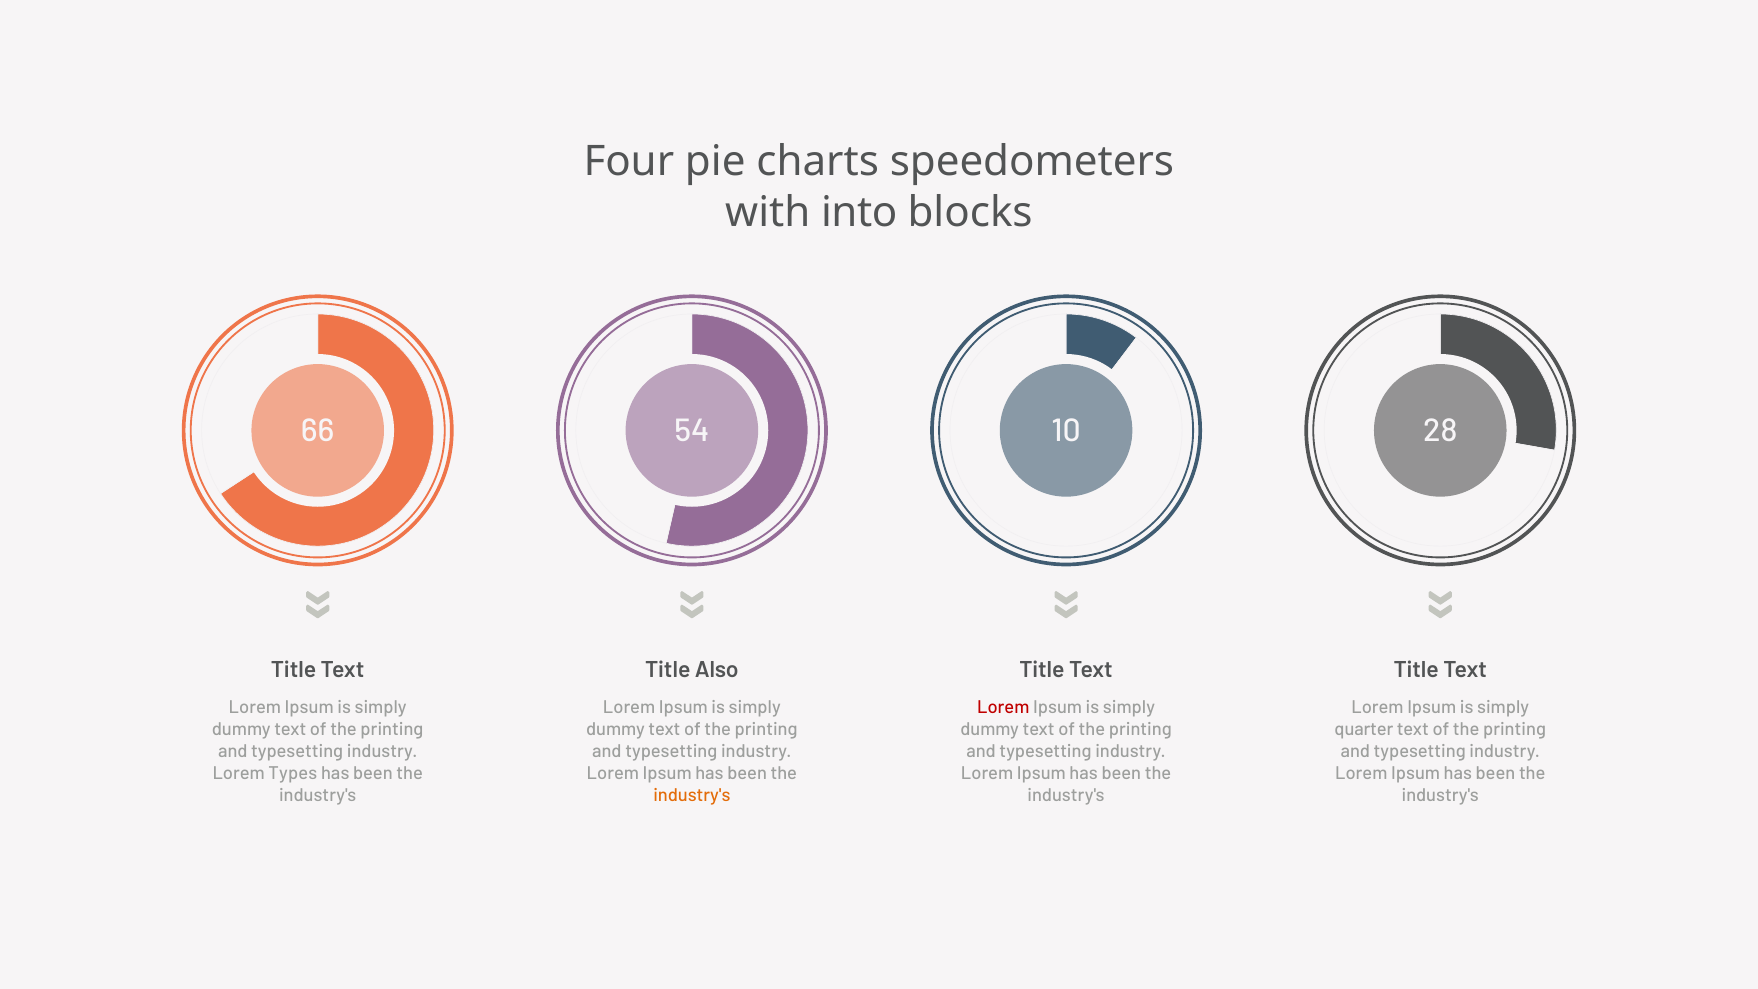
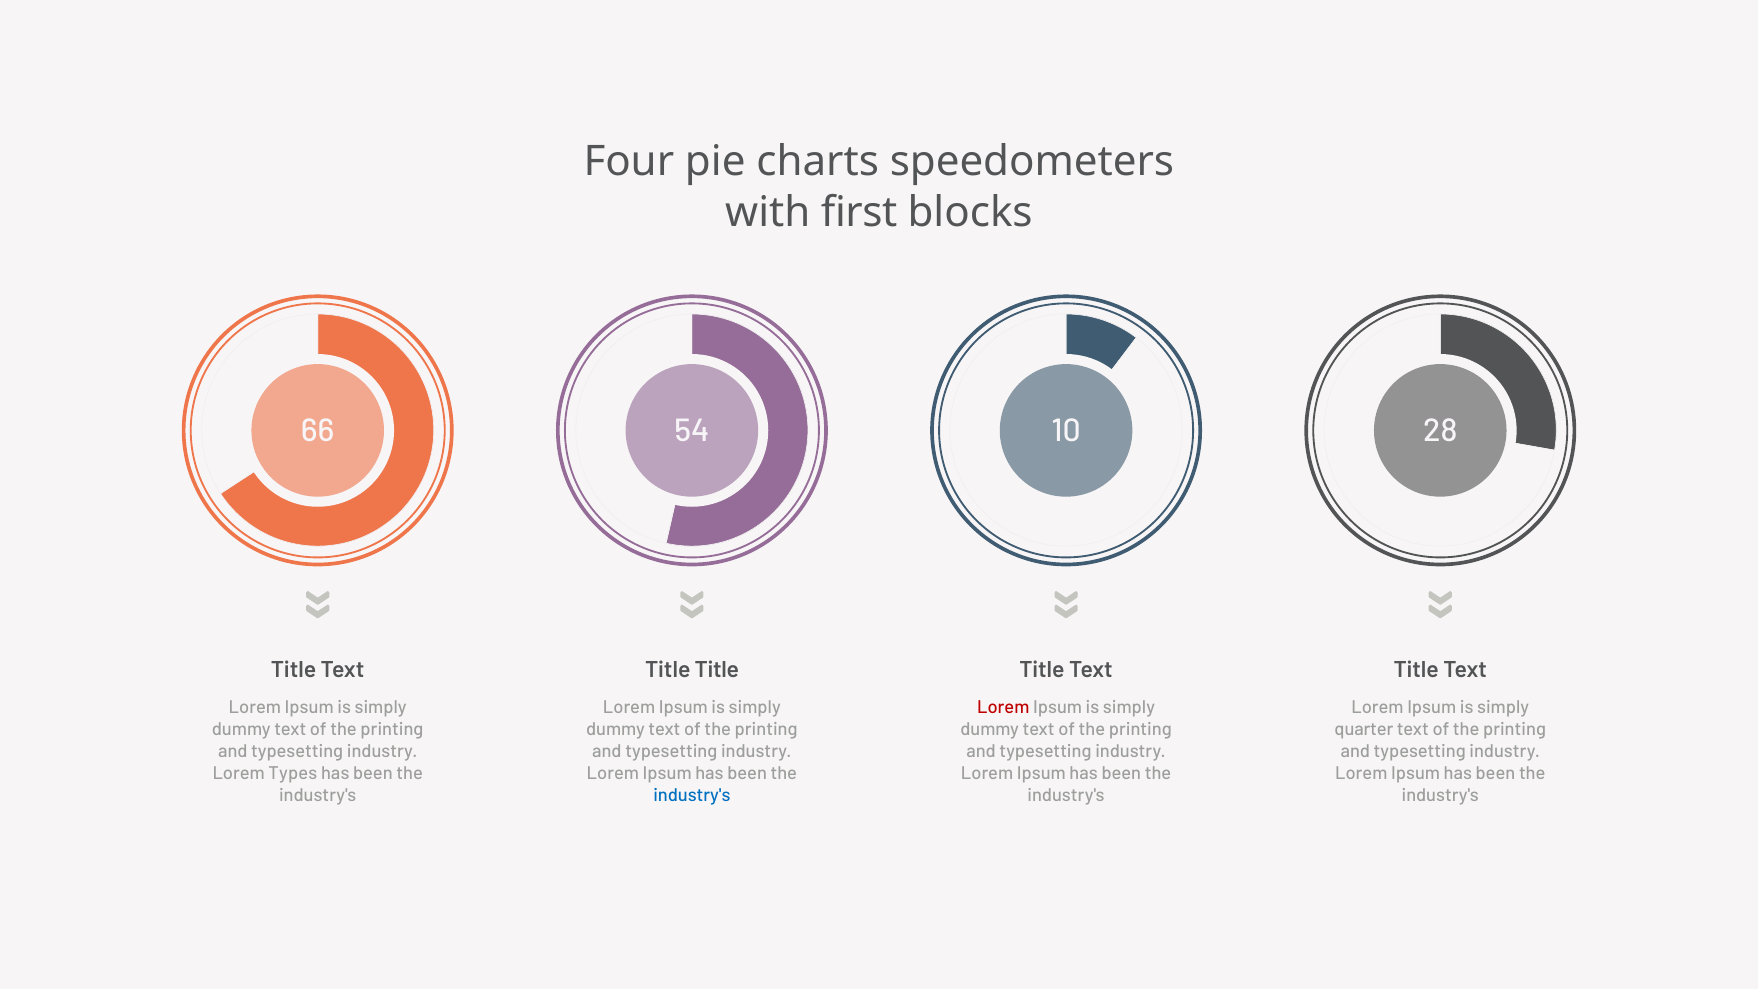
into: into -> first
Title Also: Also -> Title
industry's at (692, 795) colour: orange -> blue
